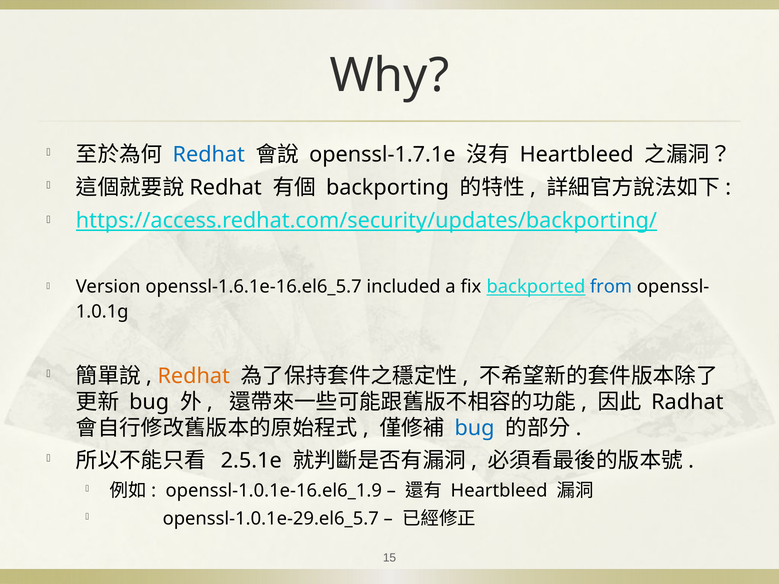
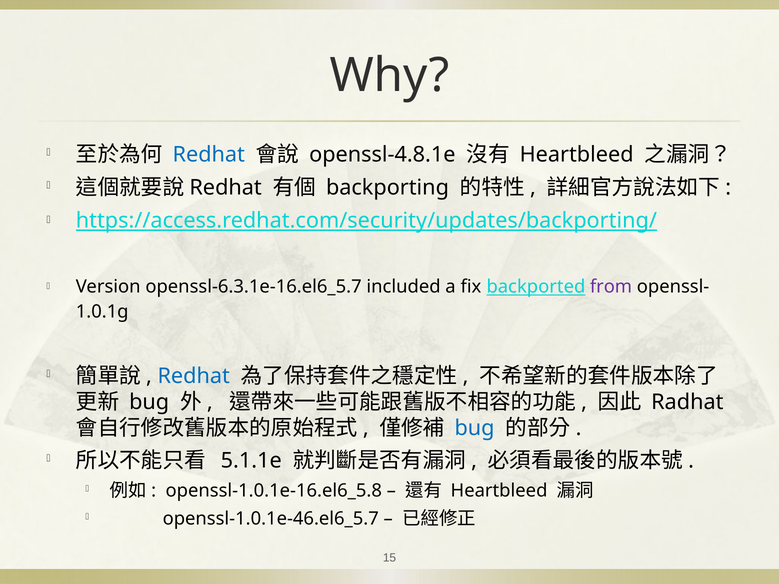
openssl-1.7.1e: openssl-1.7.1e -> openssl-4.8.1e
openssl-1.6.1e-16.el6_5.7: openssl-1.6.1e-16.el6_5.7 -> openssl-6.3.1e-16.el6_5.7
from colour: blue -> purple
Redhat at (194, 376) colour: orange -> blue
2.5.1e: 2.5.1e -> 5.1.1e
openssl-1.0.1e-16.el6_1.9: openssl-1.0.1e-16.el6_1.9 -> openssl-1.0.1e-16.el6_5.8
openssl-1.0.1e-29.el6_5.7: openssl-1.0.1e-29.el6_5.7 -> openssl-1.0.1e-46.el6_5.7
